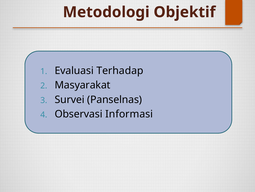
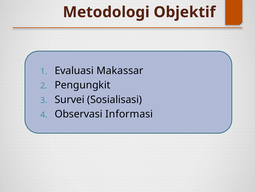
Terhadap: Terhadap -> Makassar
Masyarakat: Masyarakat -> Pengungkit
Panselnas: Panselnas -> Sosialisasi
